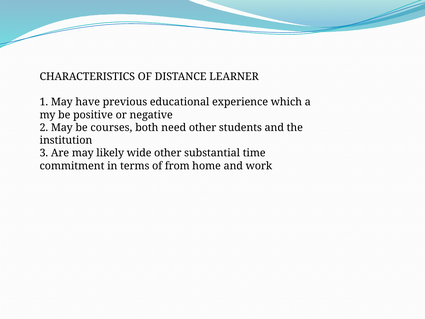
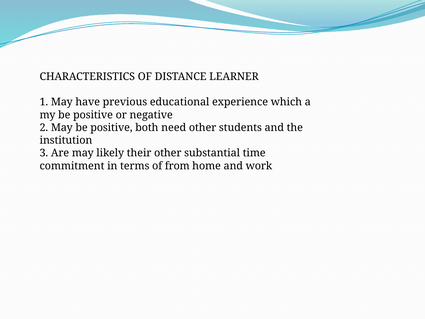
May be courses: courses -> positive
wide: wide -> their
